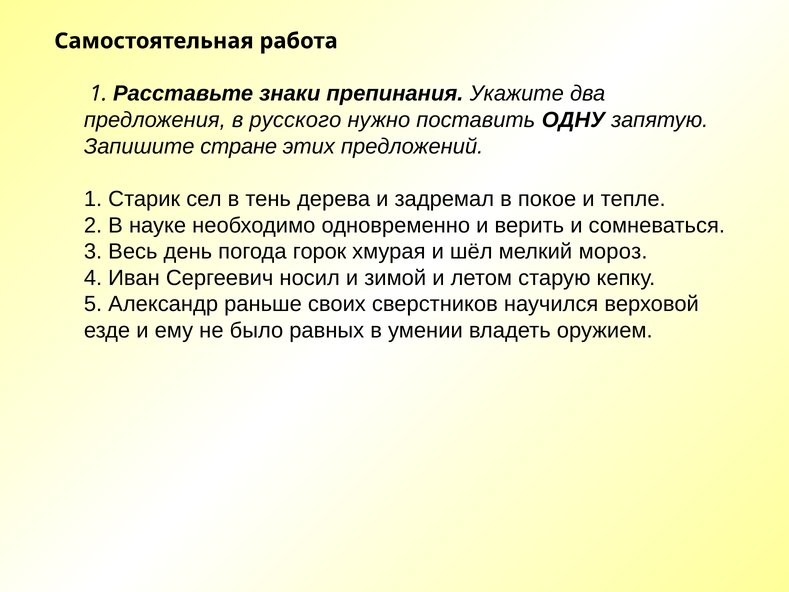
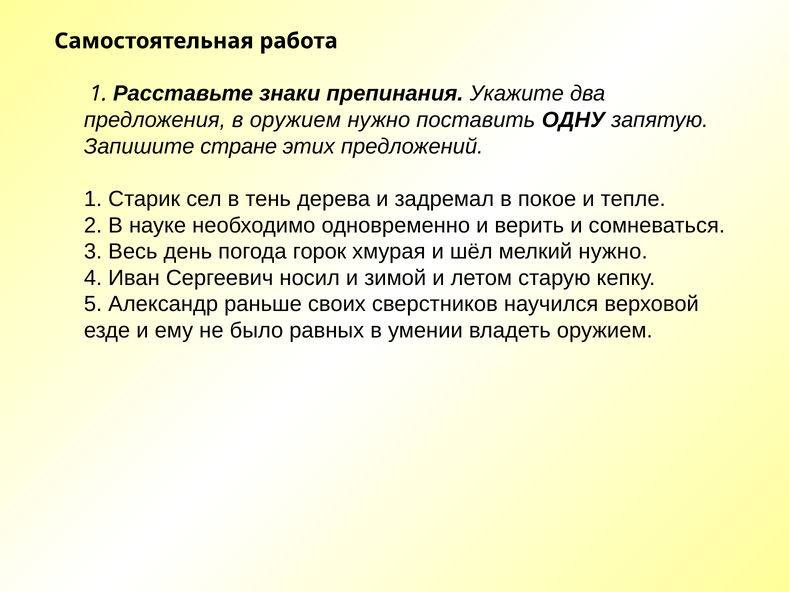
в русского: русского -> оружием
мелкий мороз: мороз -> нужно
